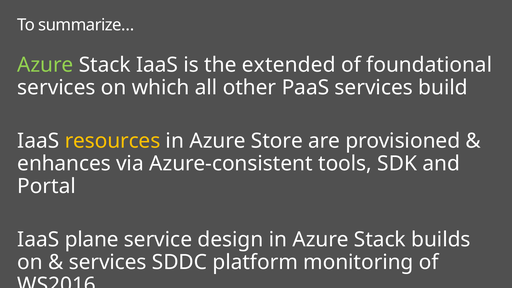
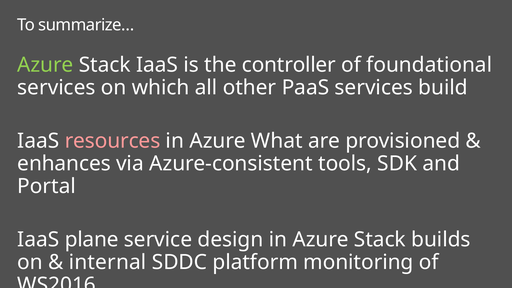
extended: extended -> controller
resources colour: yellow -> pink
Store: Store -> What
services at (108, 262): services -> internal
